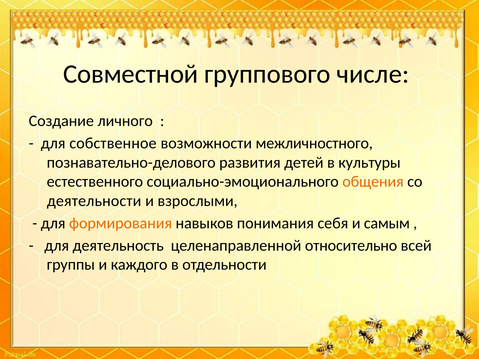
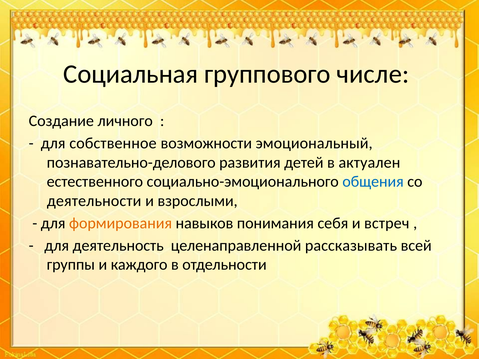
Совместной: Совместной -> Социальная
межличностного: межличностного -> эмоциональный
культуры: культуры -> актуален
общения colour: orange -> blue
самым: самым -> встреч
относительно: относительно -> рассказывать
